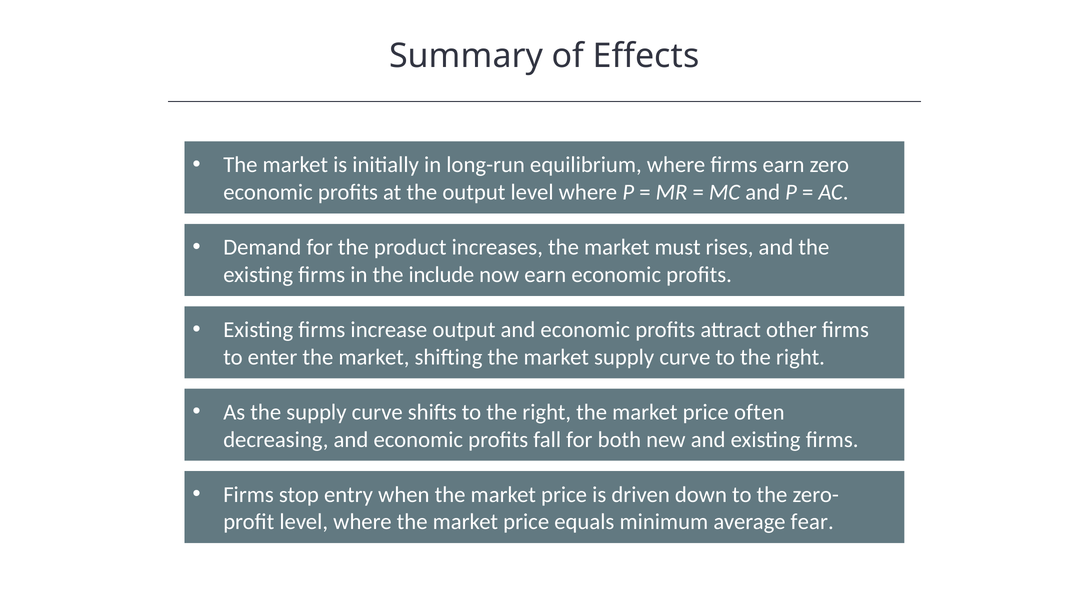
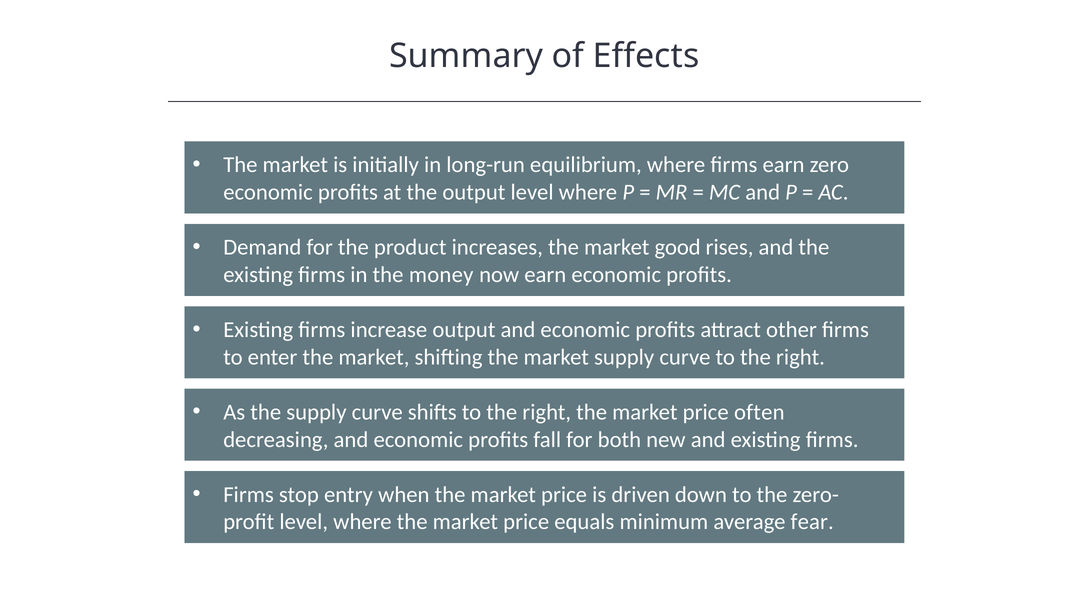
must: must -> good
include: include -> money
